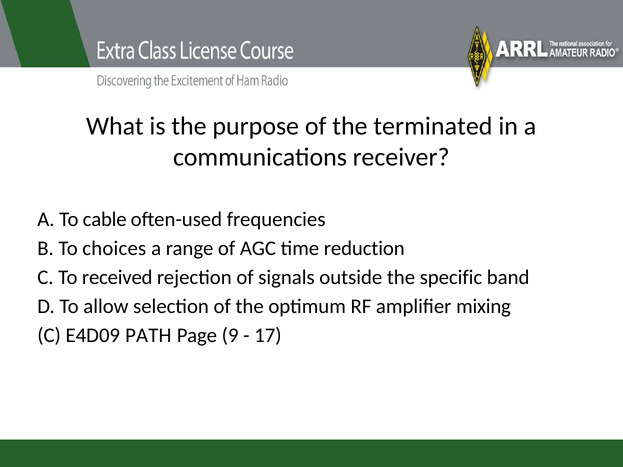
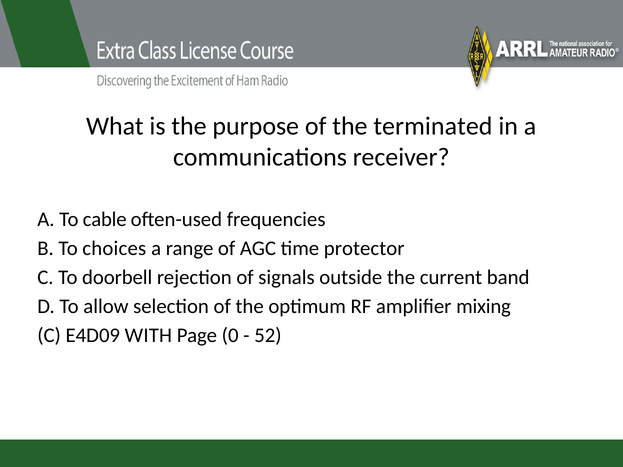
reduction: reduction -> protector
received: received -> doorbell
specific: specific -> current
PATH: PATH -> WITH
9: 9 -> 0
17: 17 -> 52
